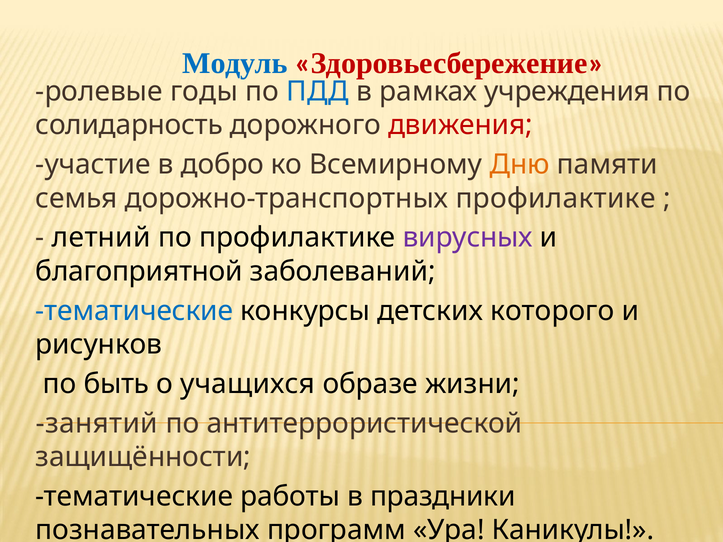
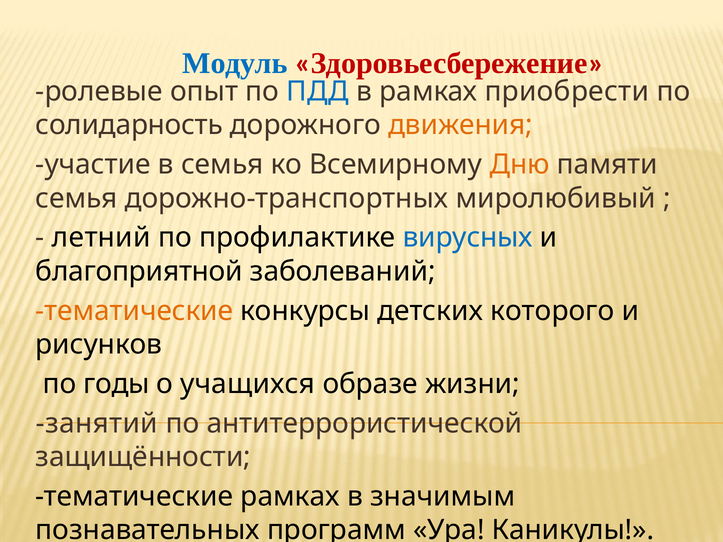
годы: годы -> опыт
учреждения: учреждения -> приобрести
движения colour: red -> orange
в добро: добро -> семья
дорожно-транспортных профилактике: профилактике -> миролюбивый
вирусных colour: purple -> blue
тематические at (134, 311) colour: blue -> orange
быть: быть -> годы
тематические работы: работы -> рамках
праздники: праздники -> значимым
